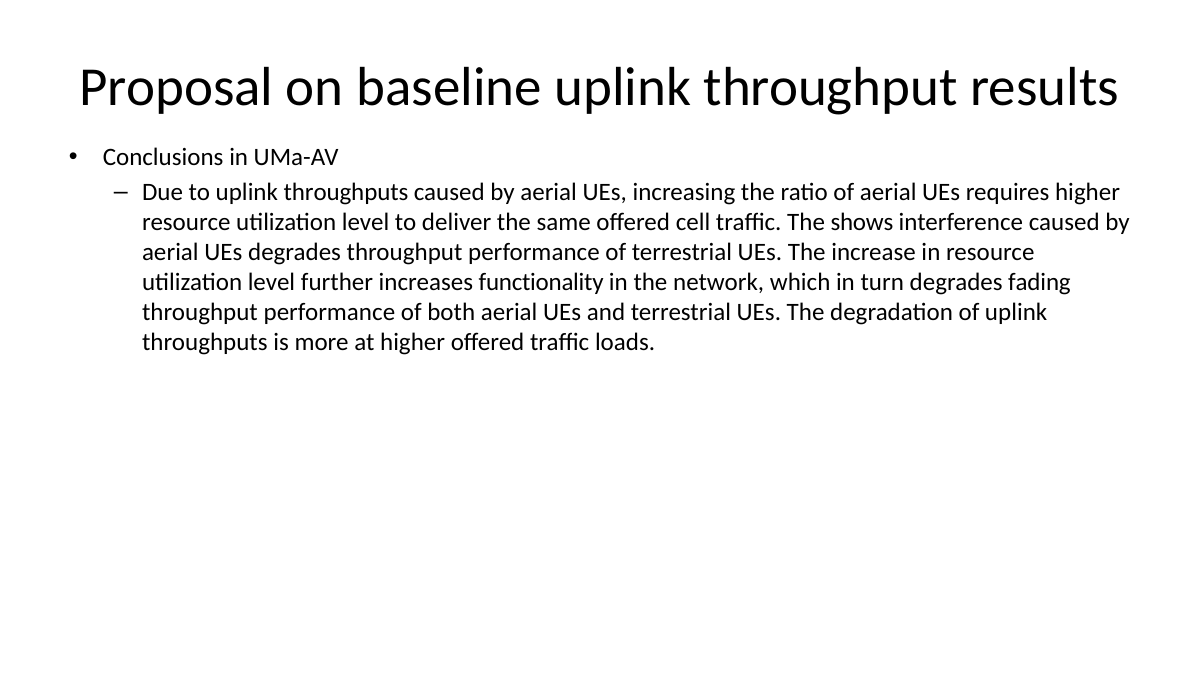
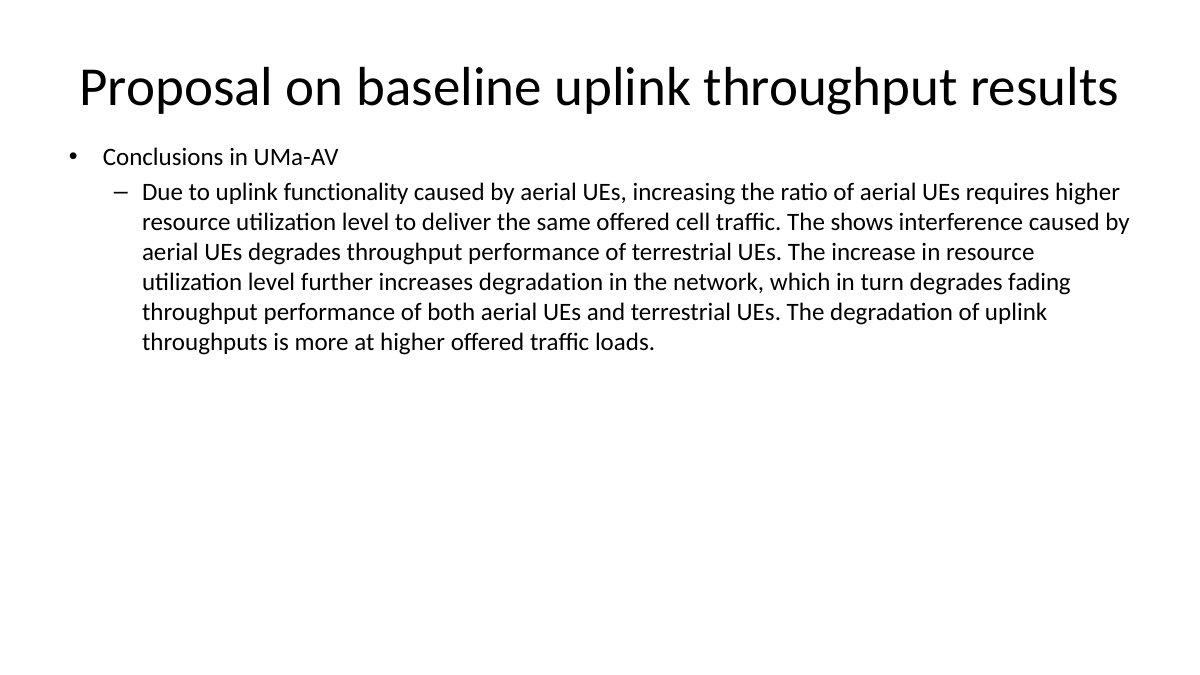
to uplink throughputs: throughputs -> functionality
increases functionality: functionality -> degradation
